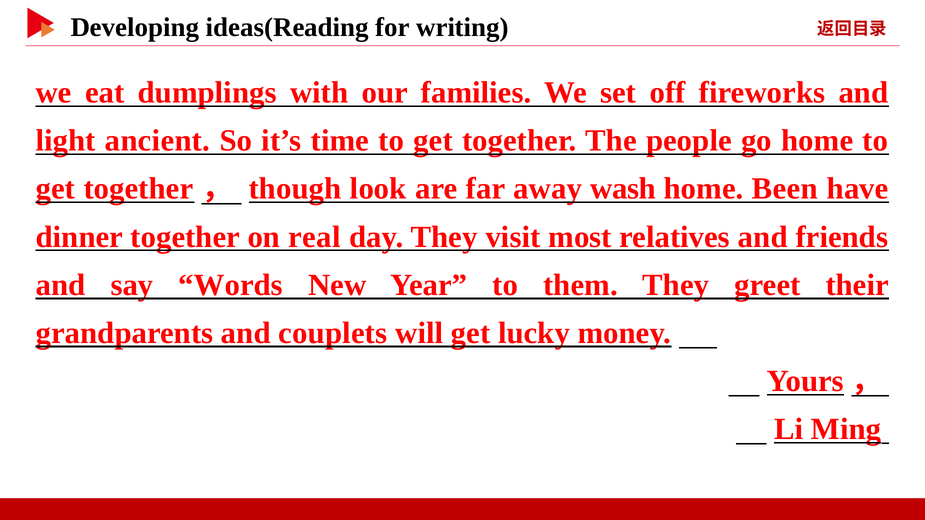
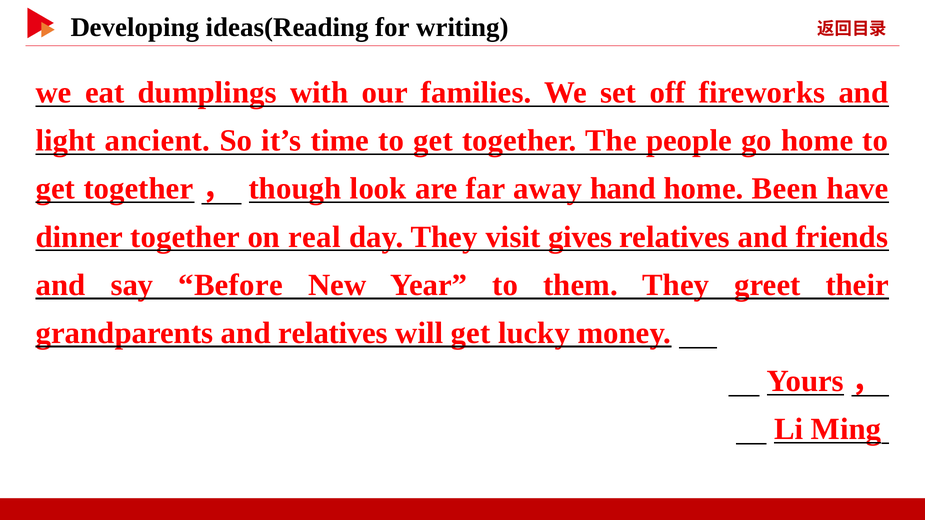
wash: wash -> hand
most: most -> gives
Words: Words -> Before
and couplets: couplets -> relatives
